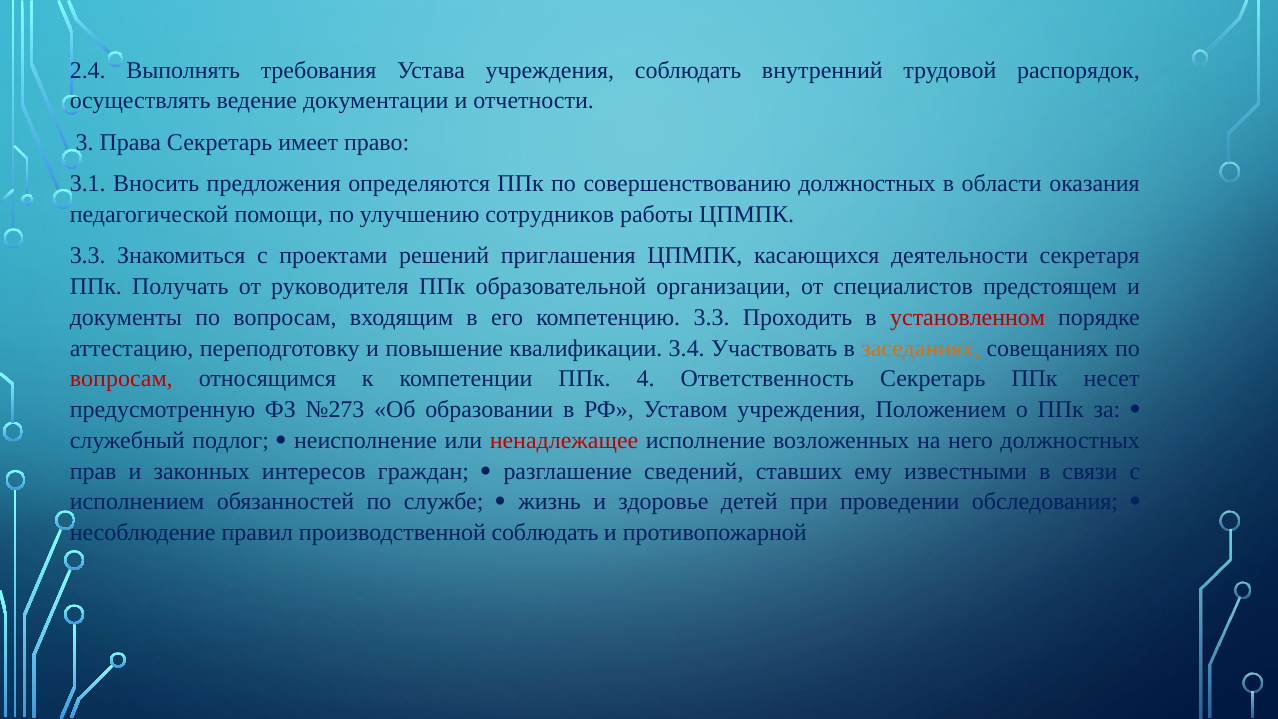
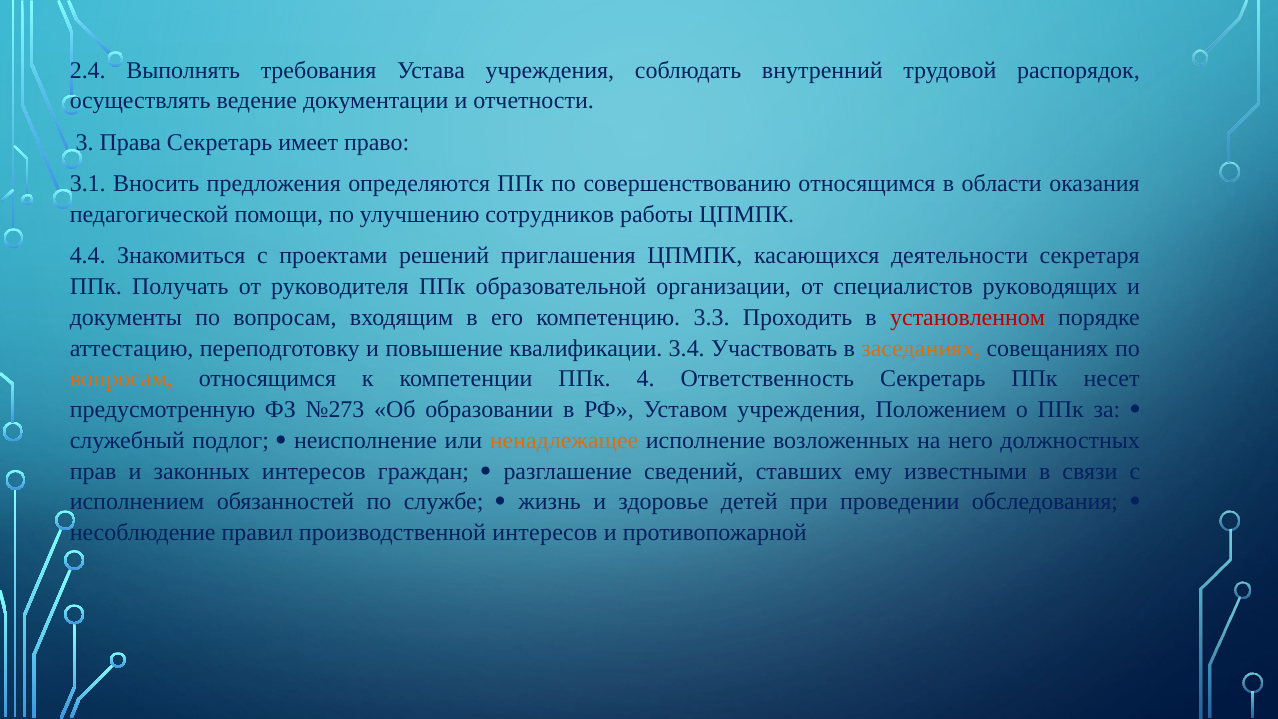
совершенствованию должностных: должностных -> относящимся
3.3 at (88, 256): 3.3 -> 4.4
предстоящем: предстоящем -> руководящих
вопросам at (121, 379) colour: red -> orange
ненадлежащее colour: red -> orange
производственной соблюдать: соблюдать -> интересов
